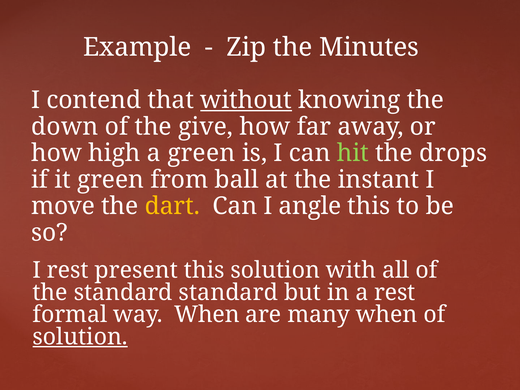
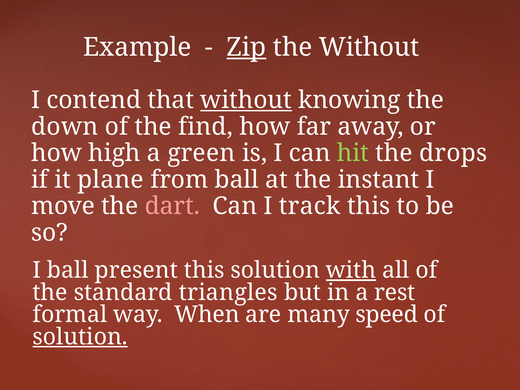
Zip underline: none -> present
the Minutes: Minutes -> Without
give: give -> find
it green: green -> plane
dart colour: yellow -> pink
angle: angle -> track
I rest: rest -> ball
with underline: none -> present
standard standard: standard -> triangles
many when: when -> speed
